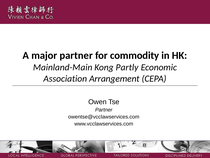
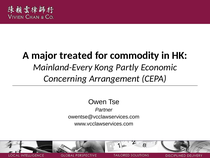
major partner: partner -> treated
Mainland-Main: Mainland-Main -> Mainland-Every
Association: Association -> Concerning
